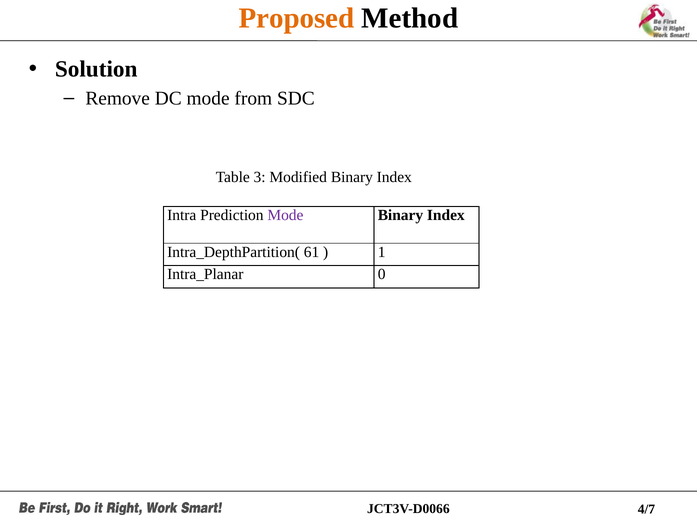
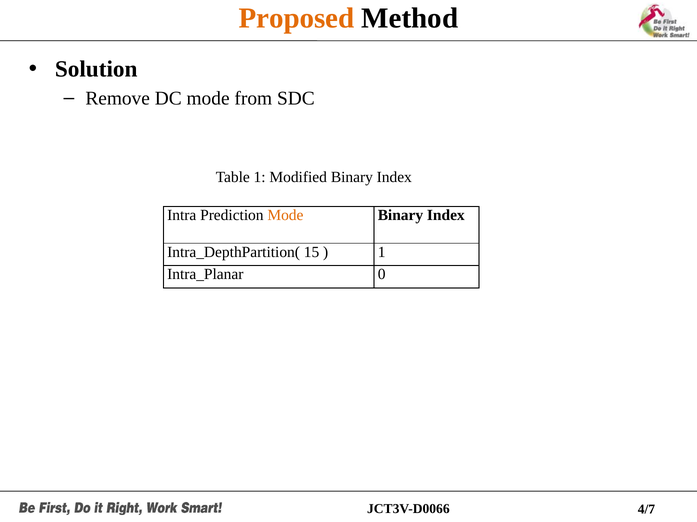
Table 3: 3 -> 1
Mode at (285, 216) colour: purple -> orange
61: 61 -> 15
